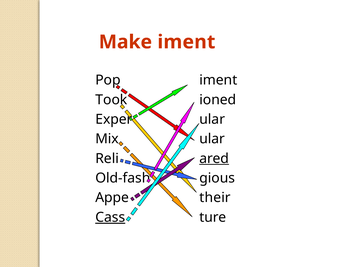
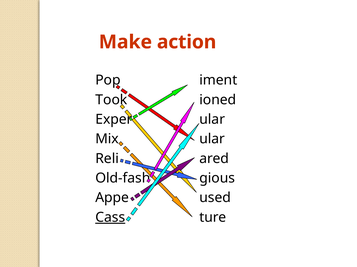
Make iment: iment -> action
ared underline: present -> none
their: their -> used
